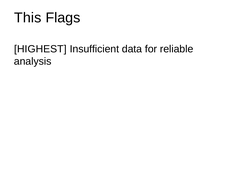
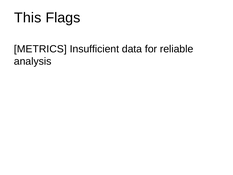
HIGHEST: HIGHEST -> METRICS
